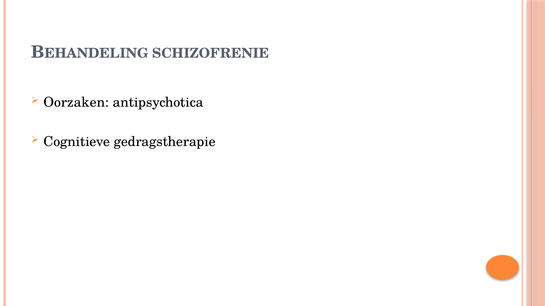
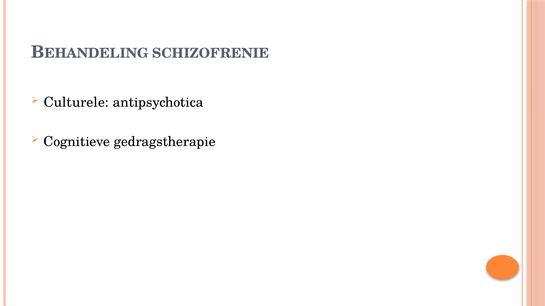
Oorzaken: Oorzaken -> Culturele
